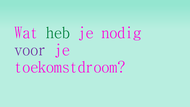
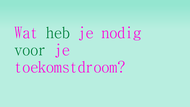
voor colour: purple -> green
